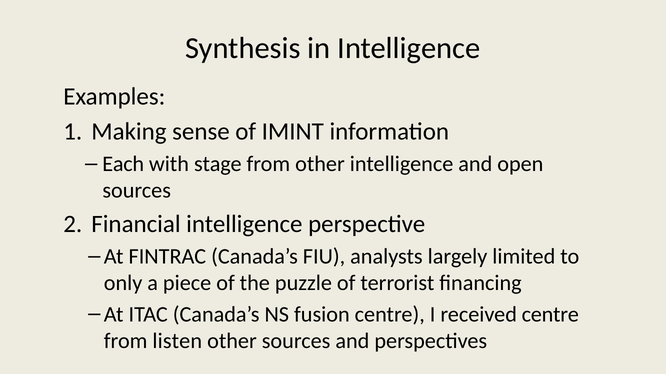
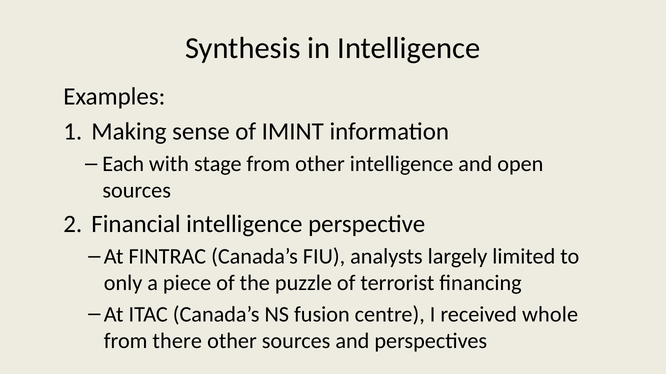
received centre: centre -> whole
listen: listen -> there
